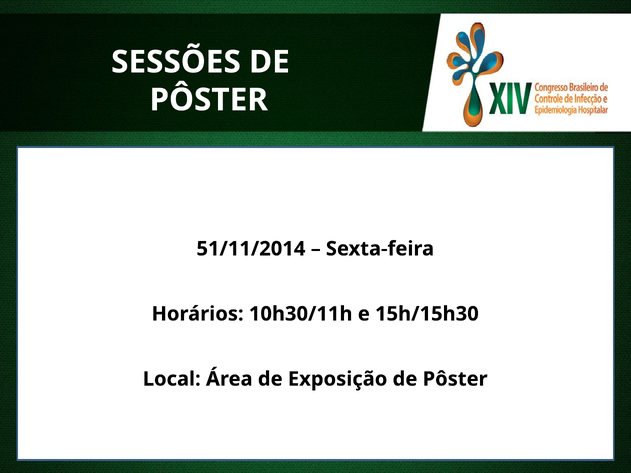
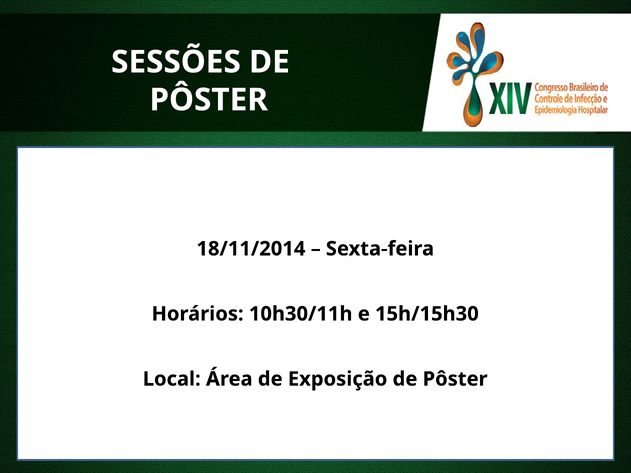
51/11/2014: 51/11/2014 -> 18/11/2014
